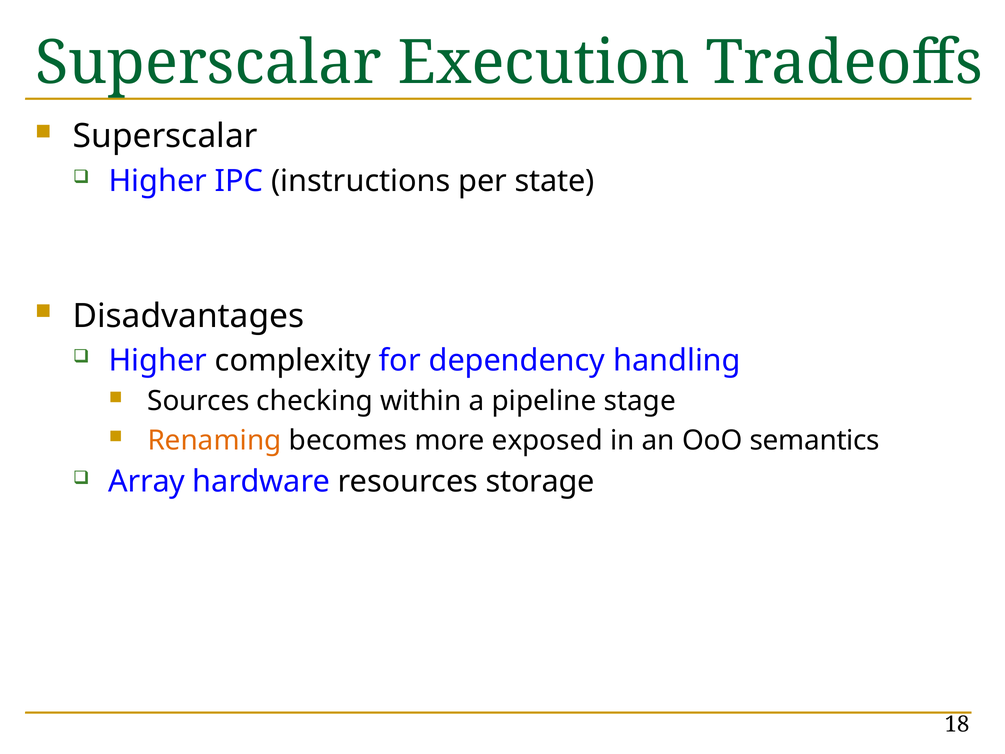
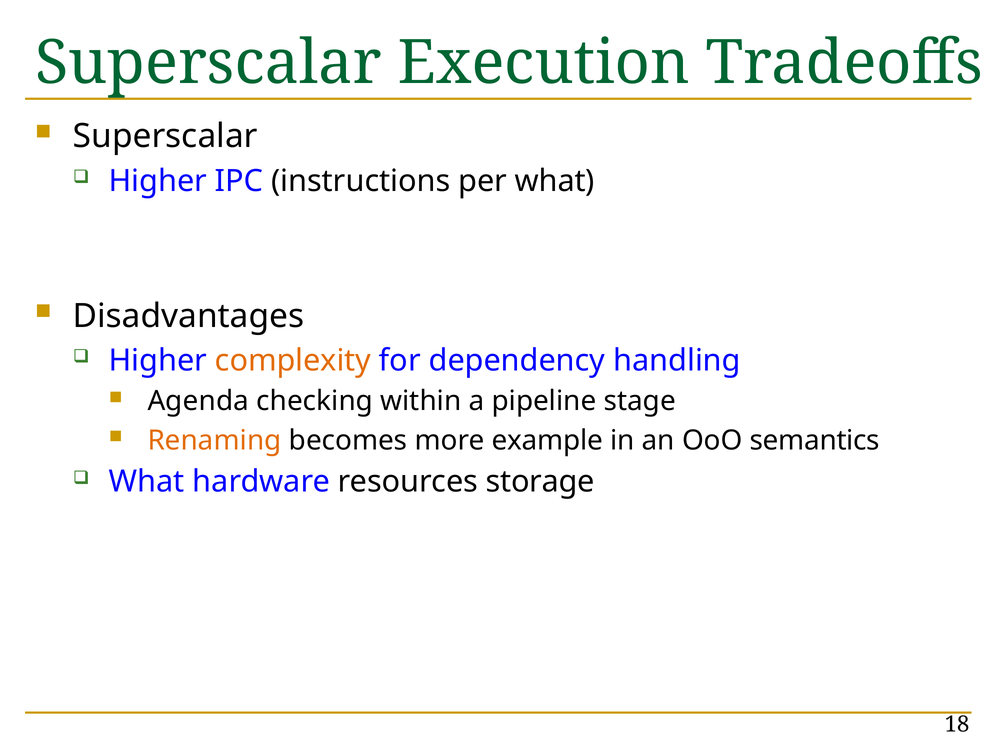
per state: state -> what
complexity colour: black -> orange
Sources: Sources -> Agenda
exposed: exposed -> example
Array at (147, 482): Array -> What
